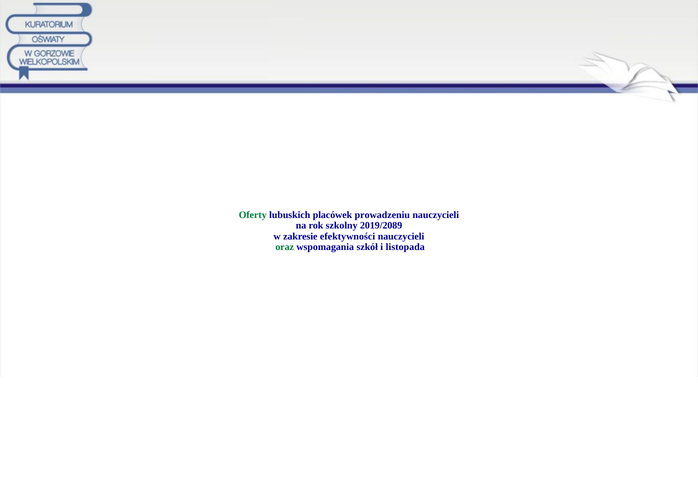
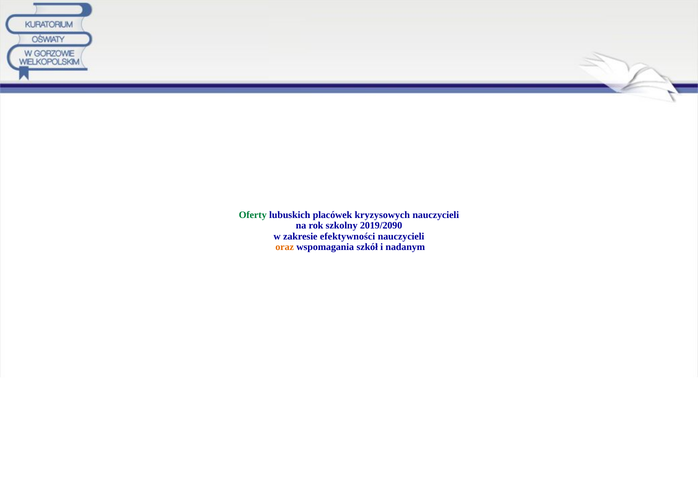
prowadzeniu: prowadzeniu -> kryzysowych
2019/2089: 2019/2089 -> 2019/2090
oraz colour: green -> orange
listopada: listopada -> nadanym
